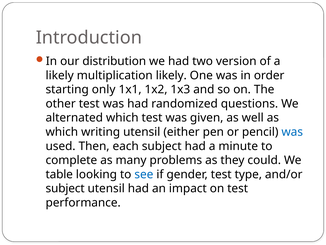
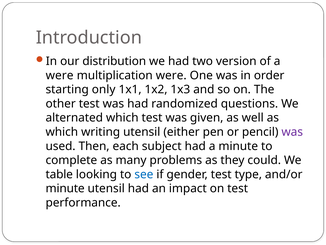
likely at (60, 75): likely -> were
multiplication likely: likely -> were
was at (292, 132) colour: blue -> purple
subject at (65, 188): subject -> minute
